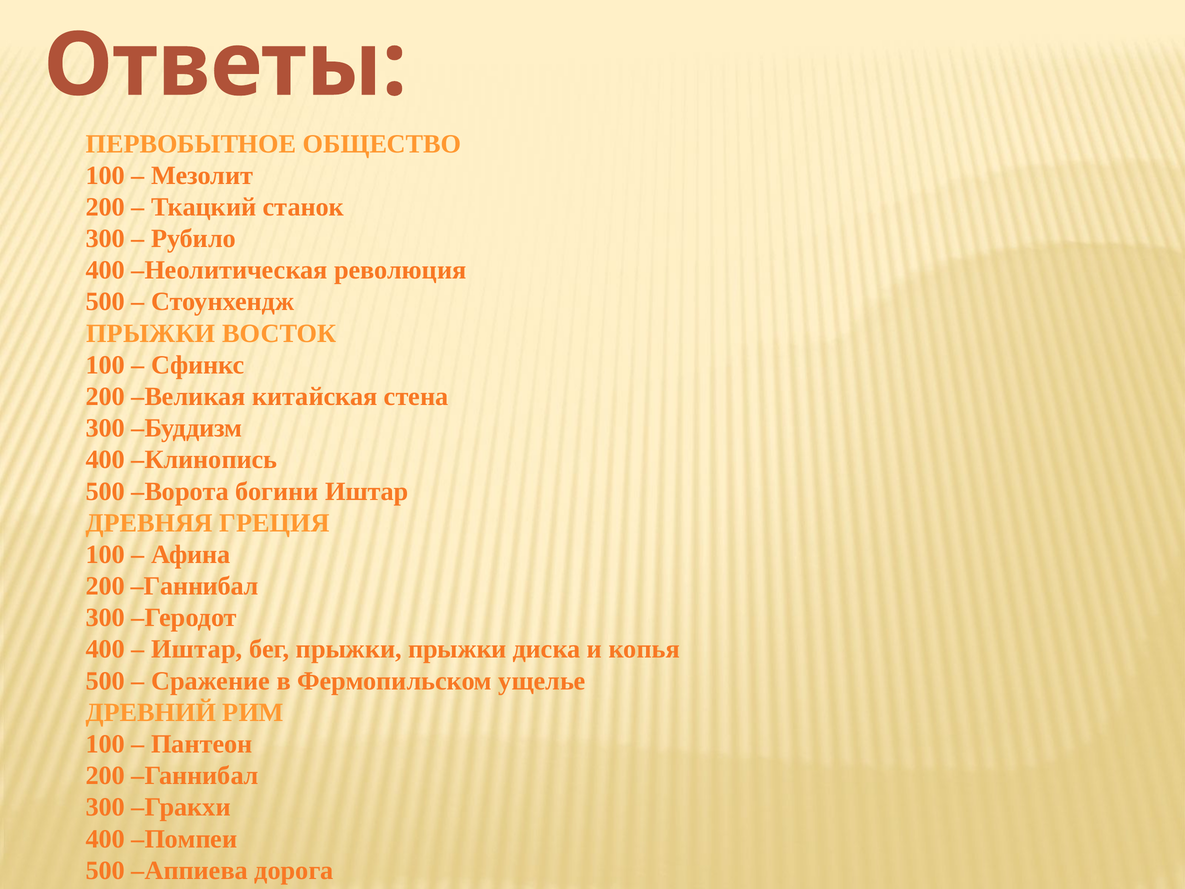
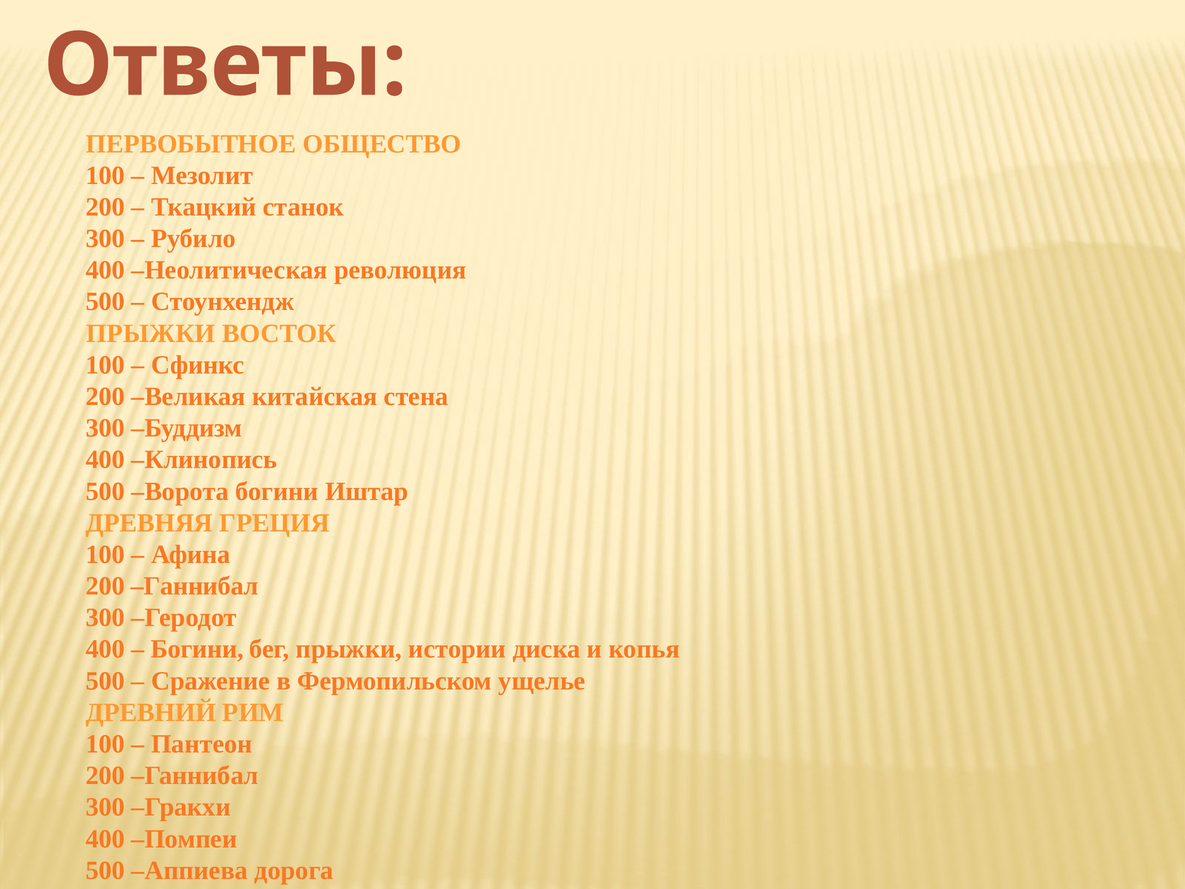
Иштар at (197, 649): Иштар -> Богини
прыжки прыжки: прыжки -> истории
